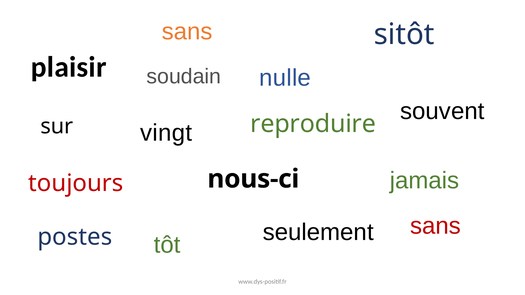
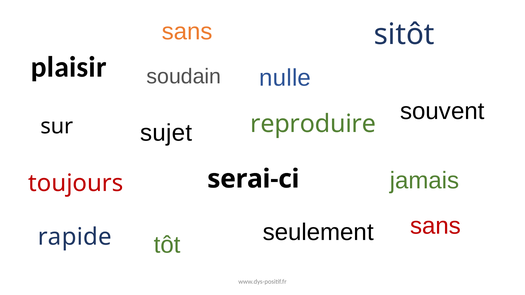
vingt: vingt -> sujet
nous-ci: nous-ci -> serai-ci
postes: postes -> rapide
